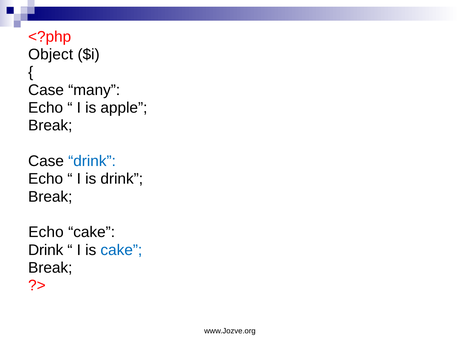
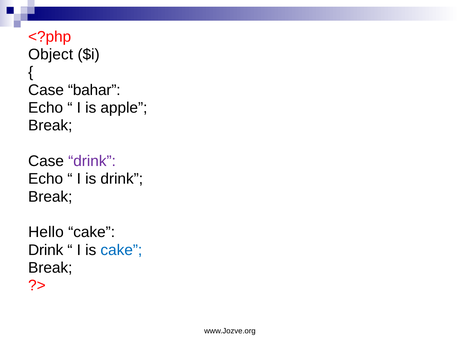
many: many -> bahar
drink at (92, 161) colour: blue -> purple
Echo at (46, 232): Echo -> Hello
